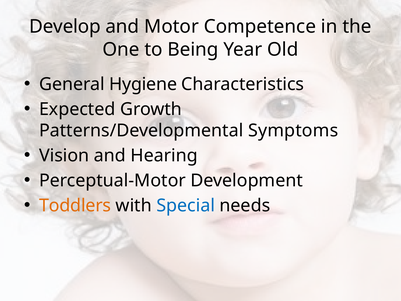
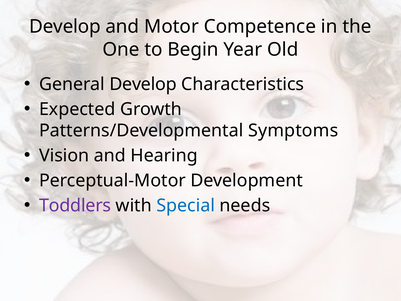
Being: Being -> Begin
General Hygiene: Hygiene -> Develop
Toddlers colour: orange -> purple
